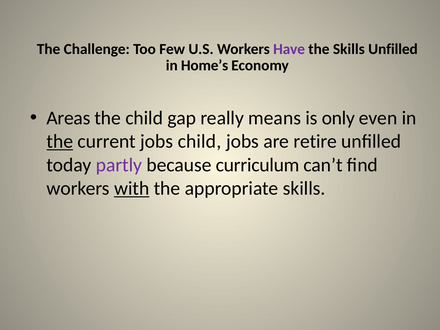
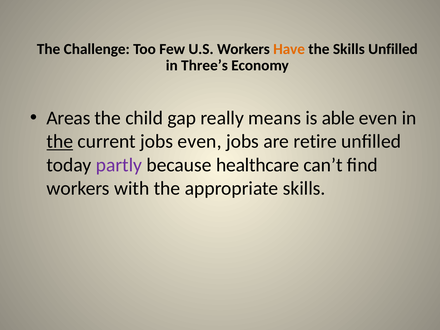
Have colour: purple -> orange
Home’s: Home’s -> Three’s
only: only -> able
jobs child: child -> even
curriculum: curriculum -> healthcare
with underline: present -> none
